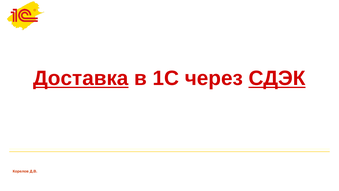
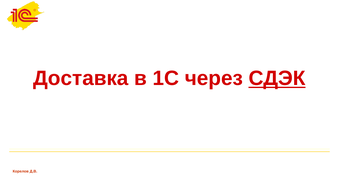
Доставка underline: present -> none
